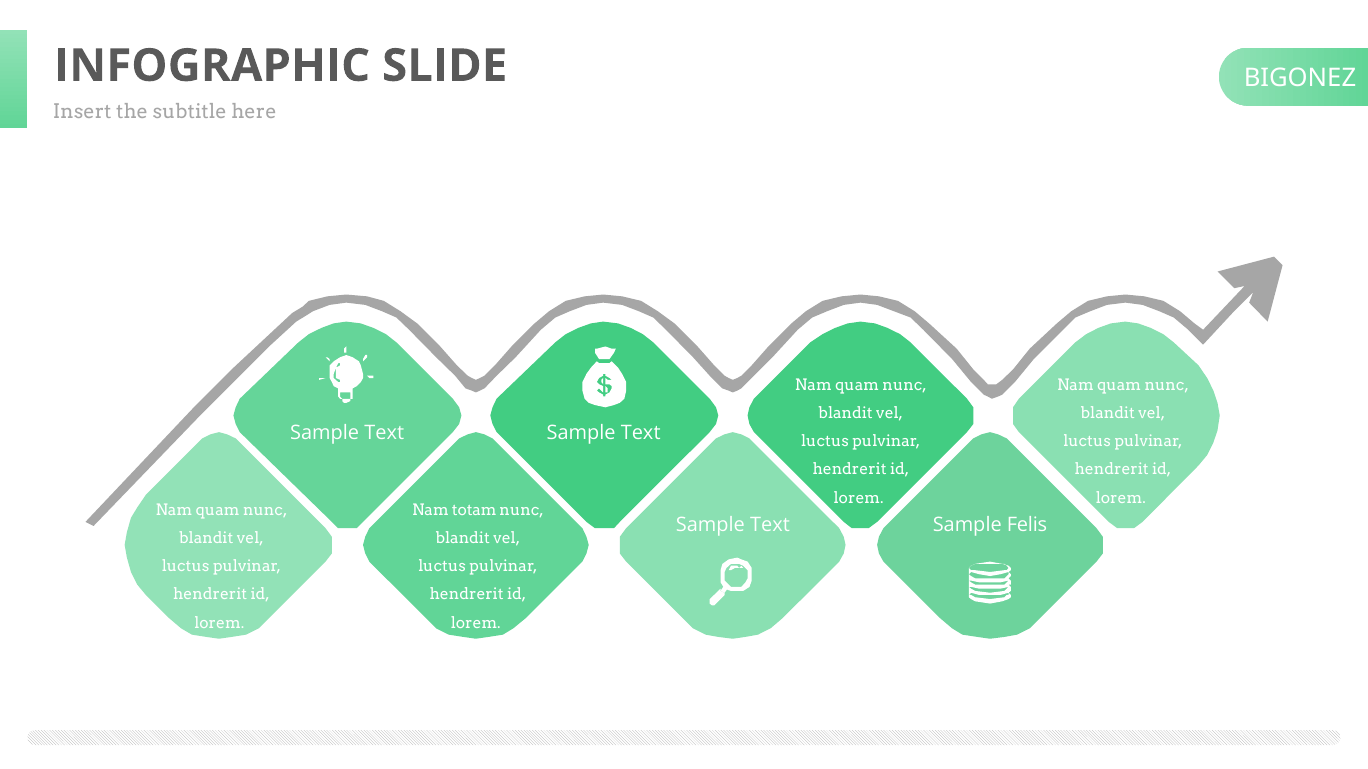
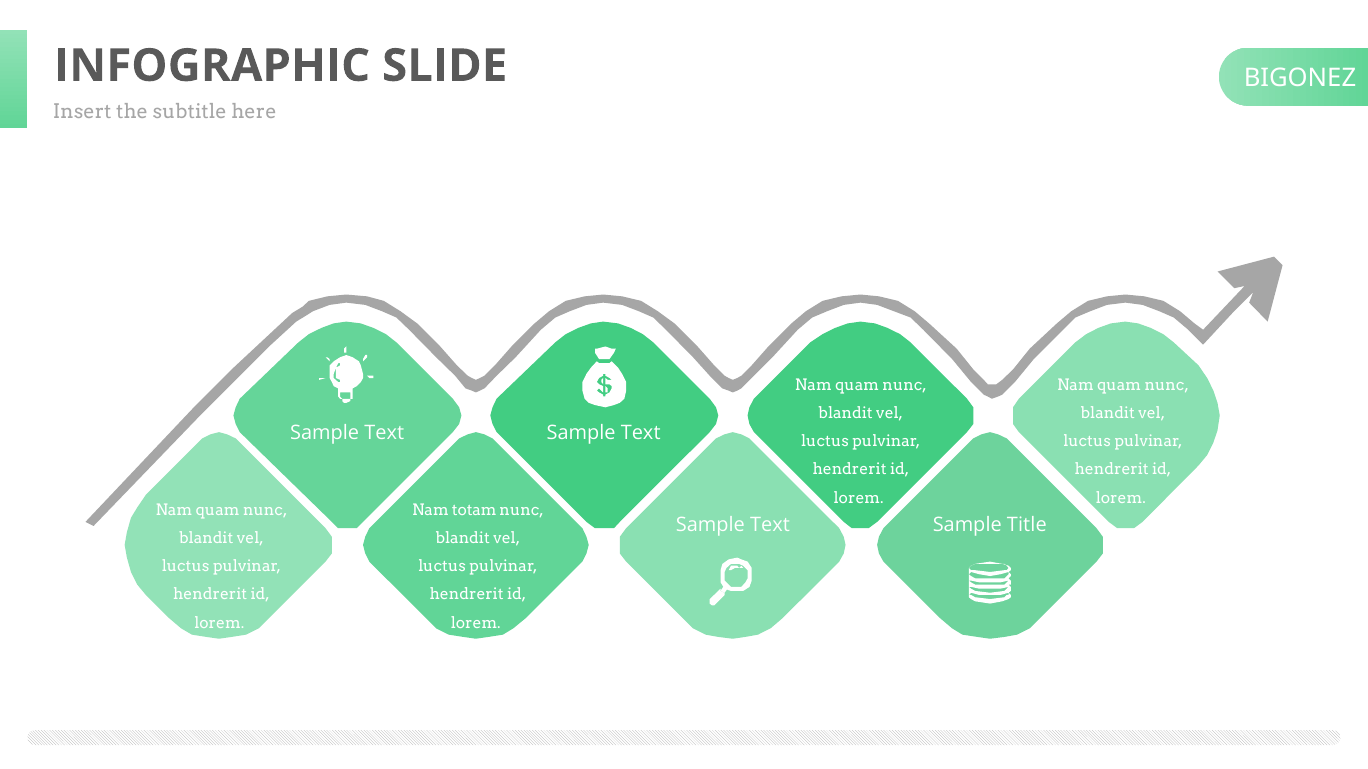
Felis: Felis -> Title
